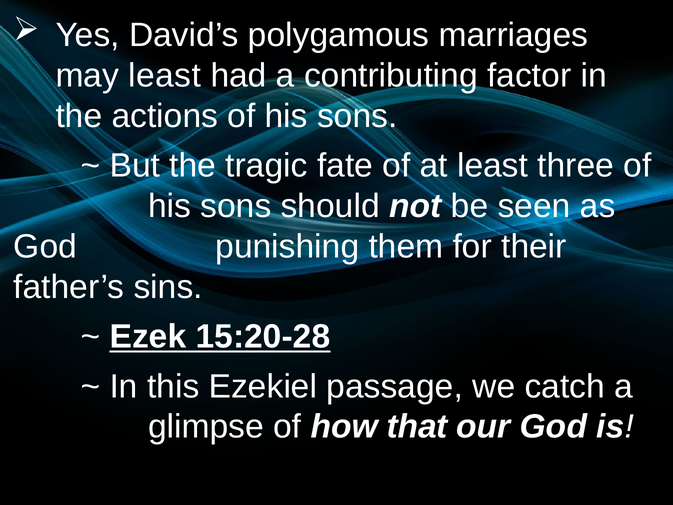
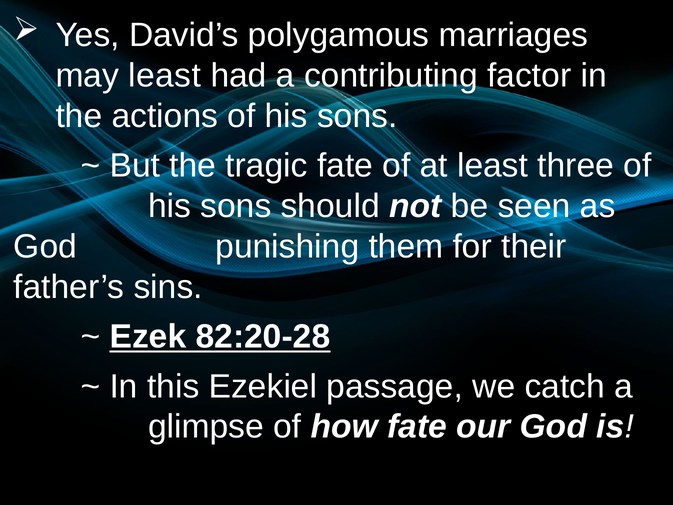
15:20-28: 15:20-28 -> 82:20-28
how that: that -> fate
